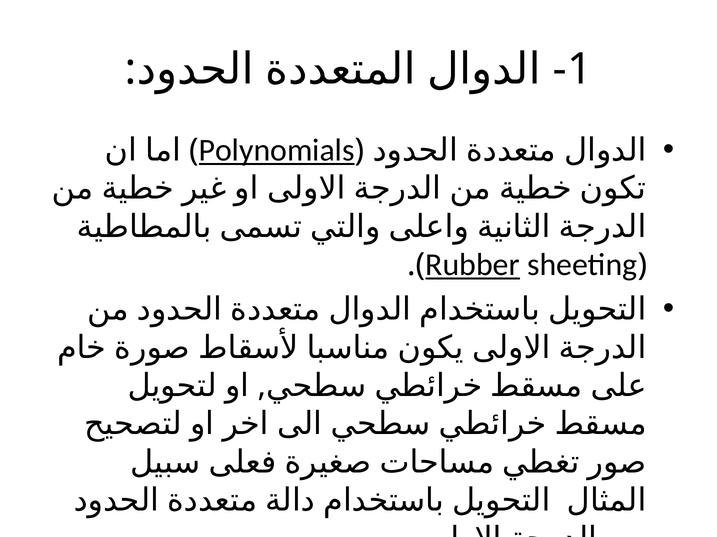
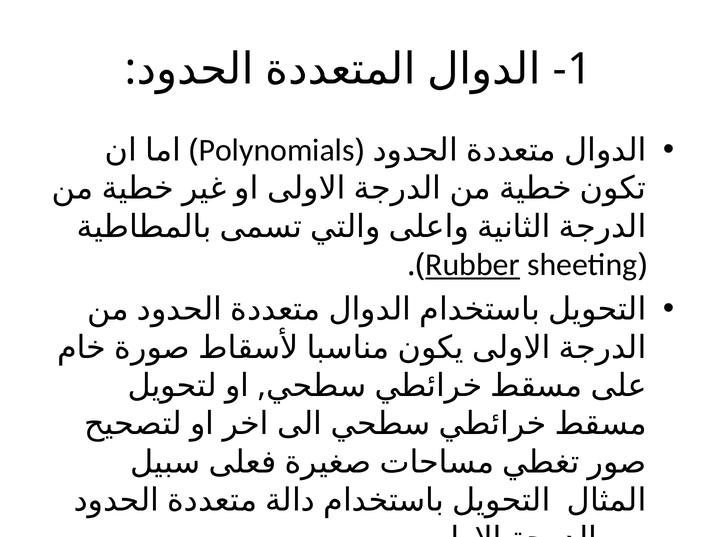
Polynomials underline: present -> none
